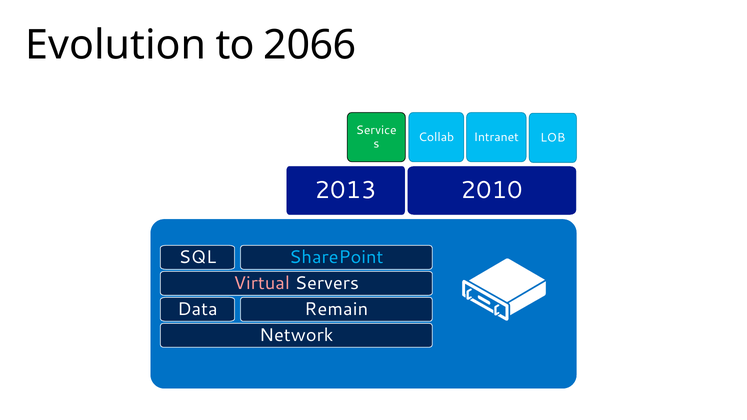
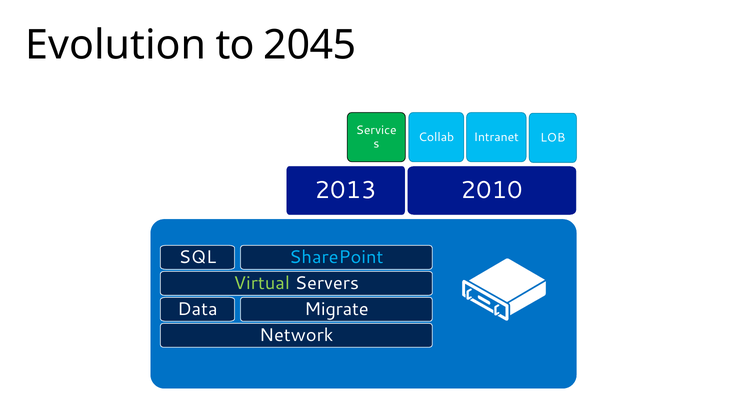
2066: 2066 -> 2045
Virtual colour: pink -> light green
Remain: Remain -> Migrate
